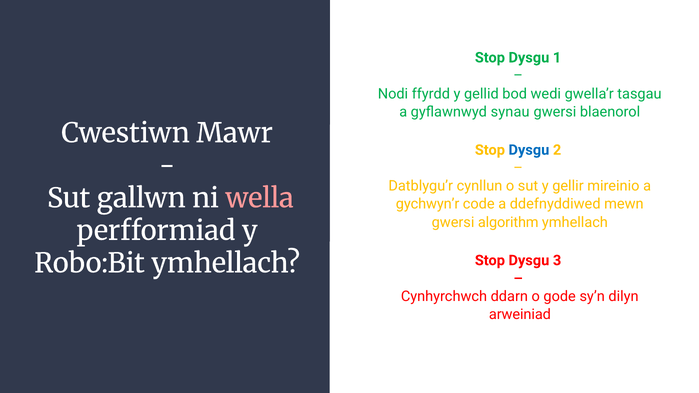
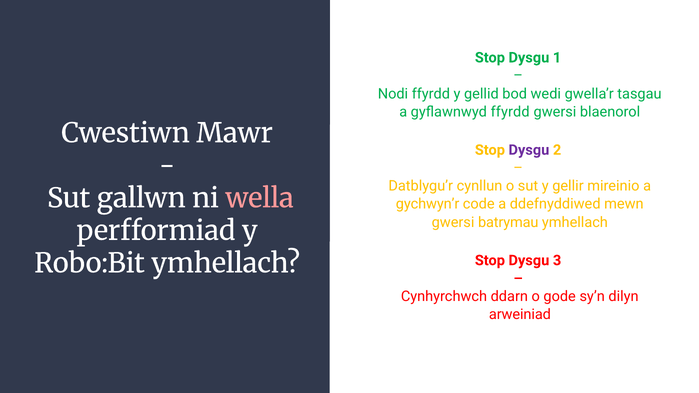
gyflawnwyd synau: synau -> ffyrdd
Dysgu at (529, 150) colour: blue -> purple
algorithm: algorithm -> batrymau
